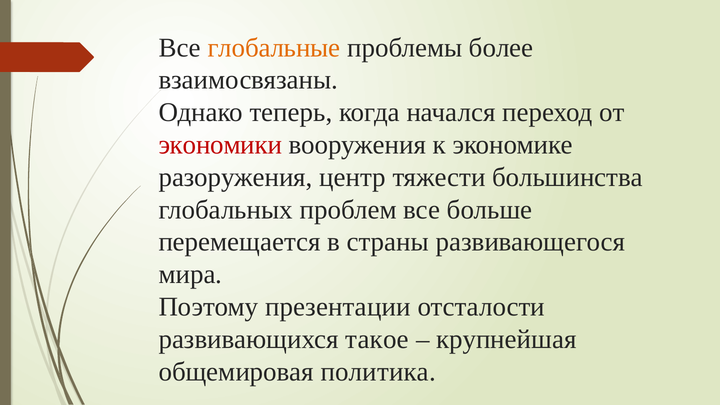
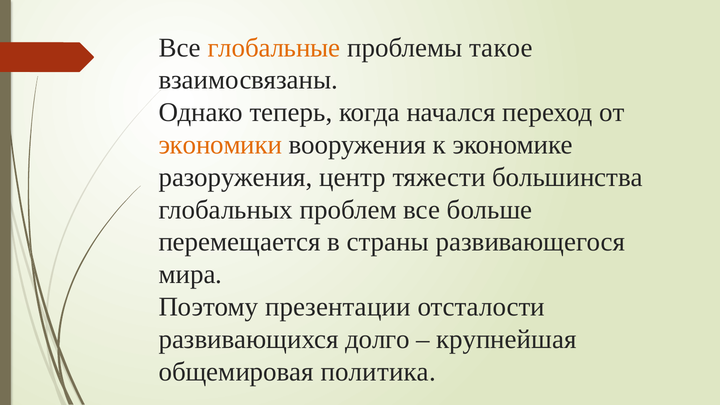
более: более -> такое
экономики colour: red -> orange
такое: такое -> долго
